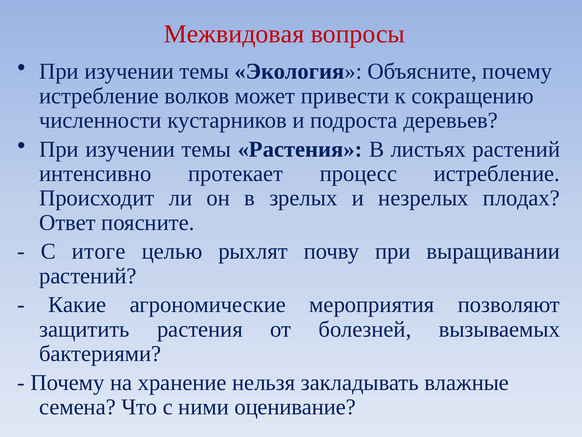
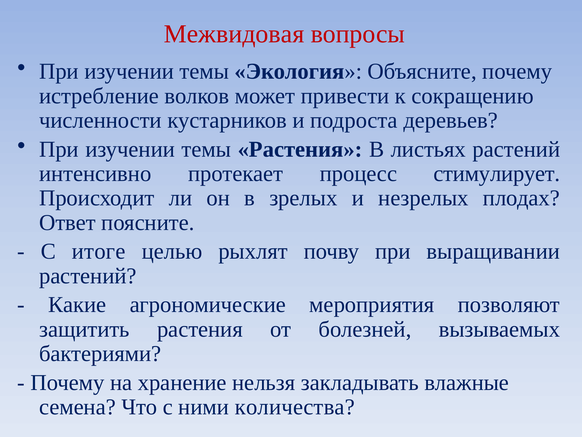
процесс истребление: истребление -> стимулирует
оценивание: оценивание -> количества
